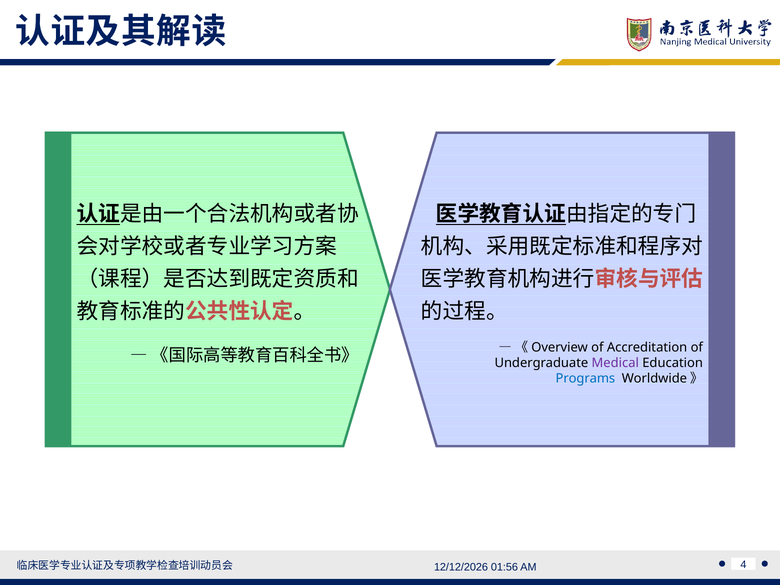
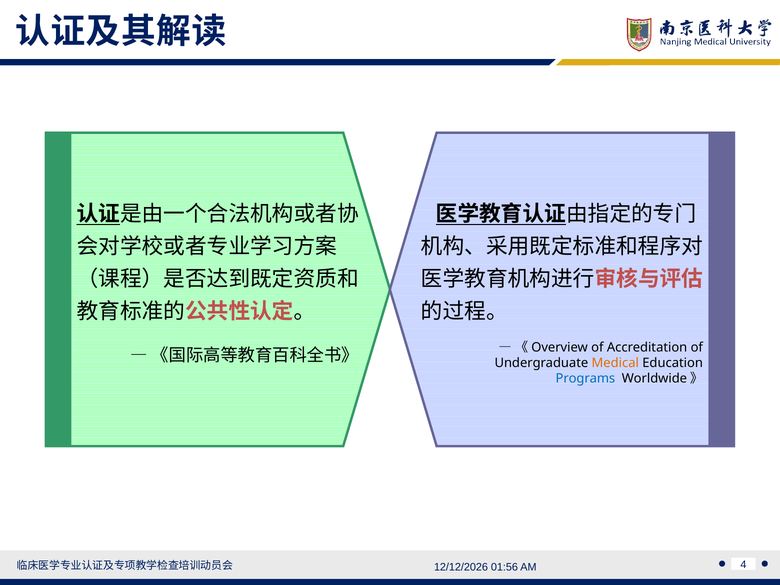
Medical colour: purple -> orange
